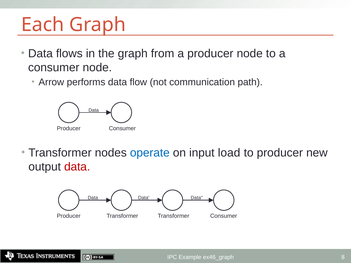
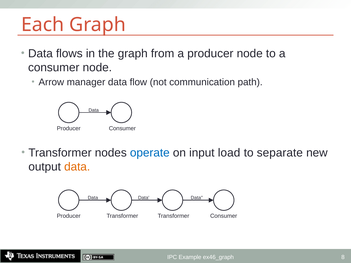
performs: performs -> manager
to producer: producer -> separate
data at (77, 167) colour: red -> orange
